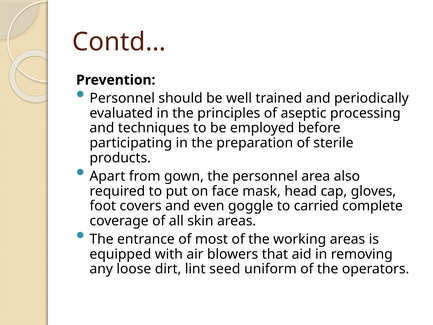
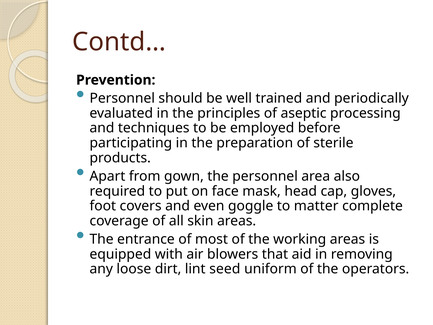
carried: carried -> matter
